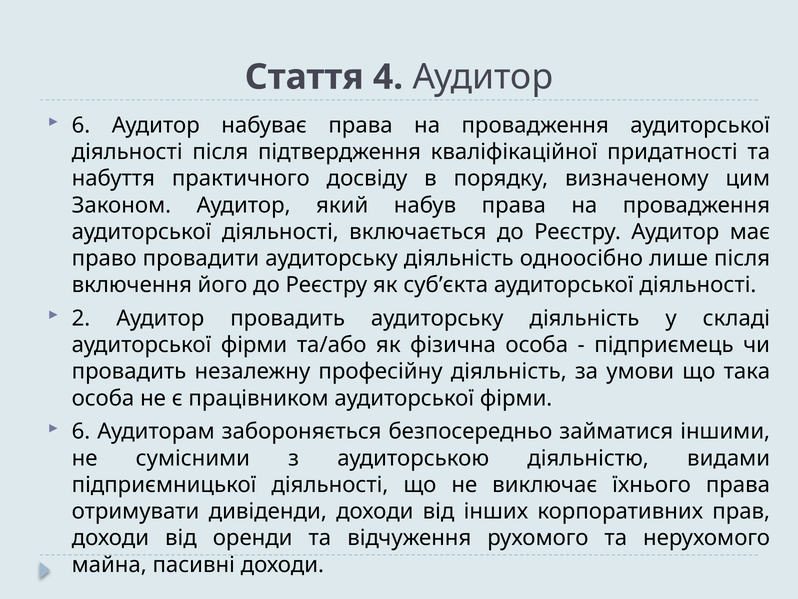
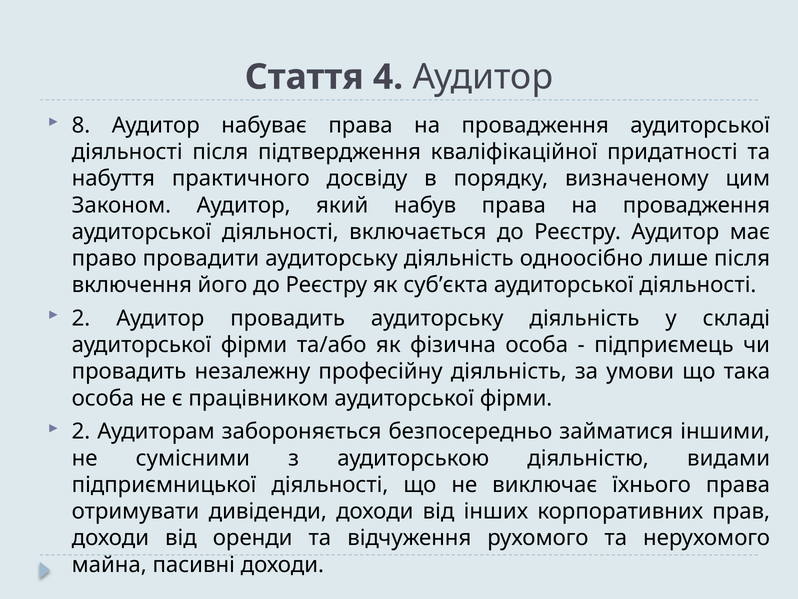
6 at (81, 125): 6 -> 8
6 at (81, 431): 6 -> 2
